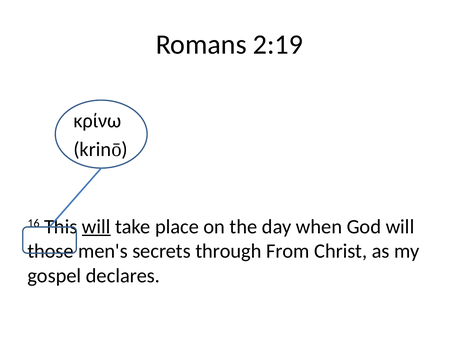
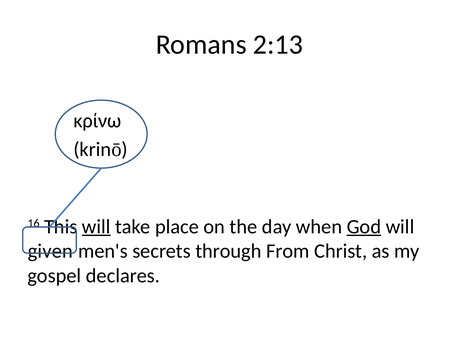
2:19: 2:19 -> 2:13
God underline: none -> present
those: those -> given
